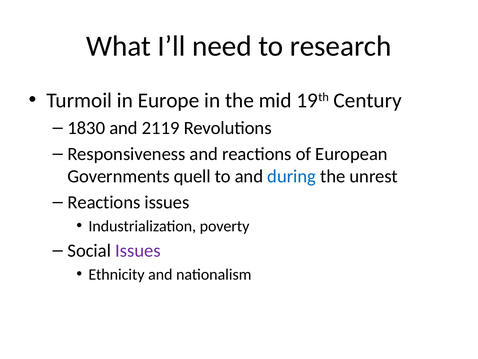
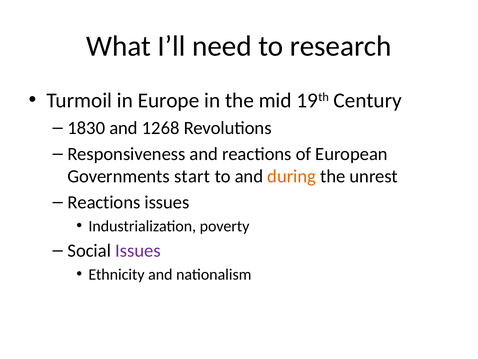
2119: 2119 -> 1268
quell: quell -> start
during colour: blue -> orange
